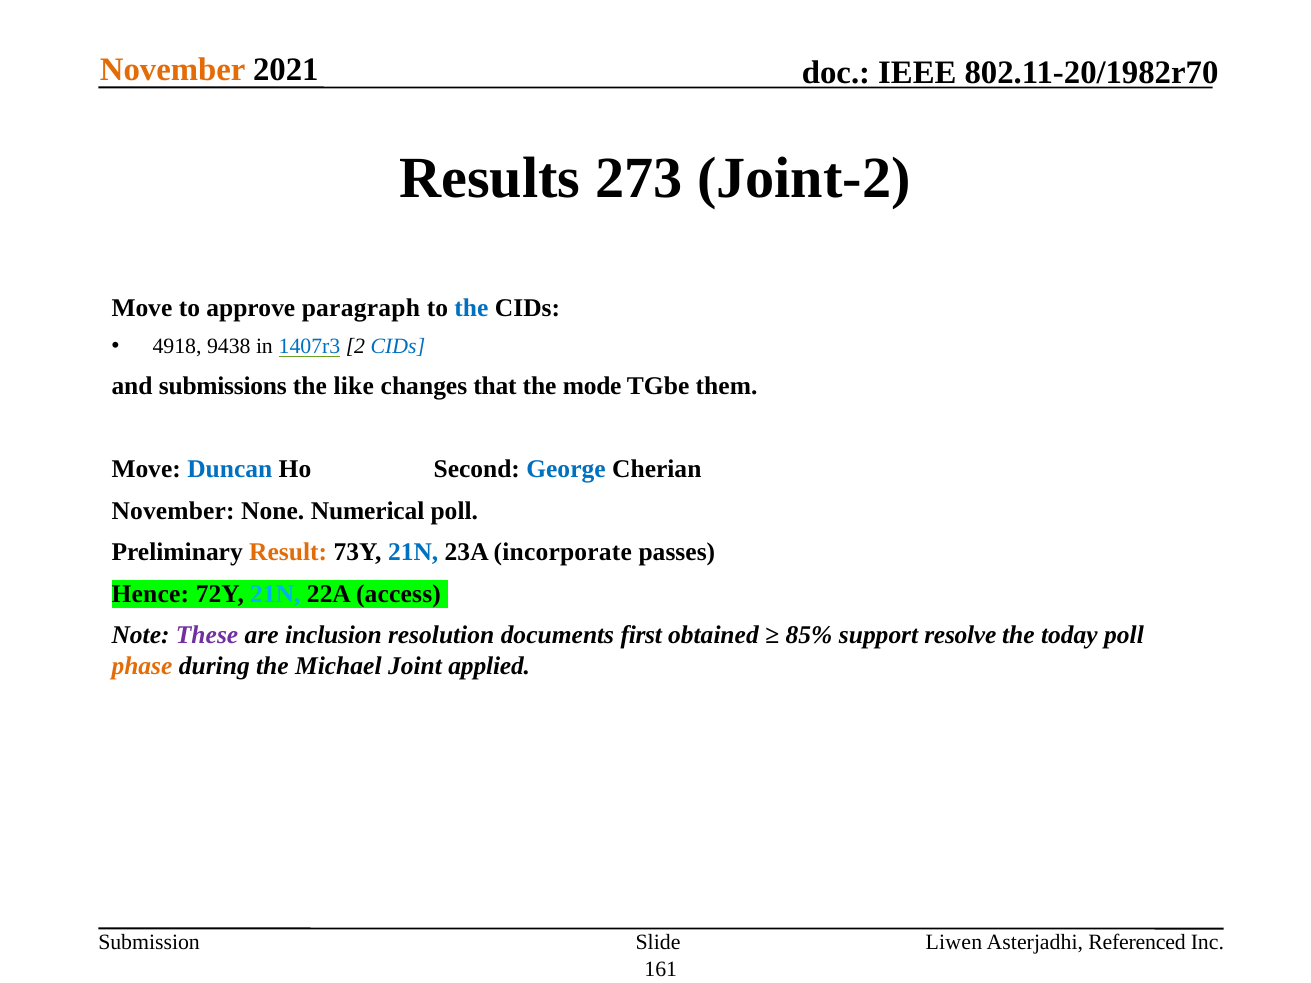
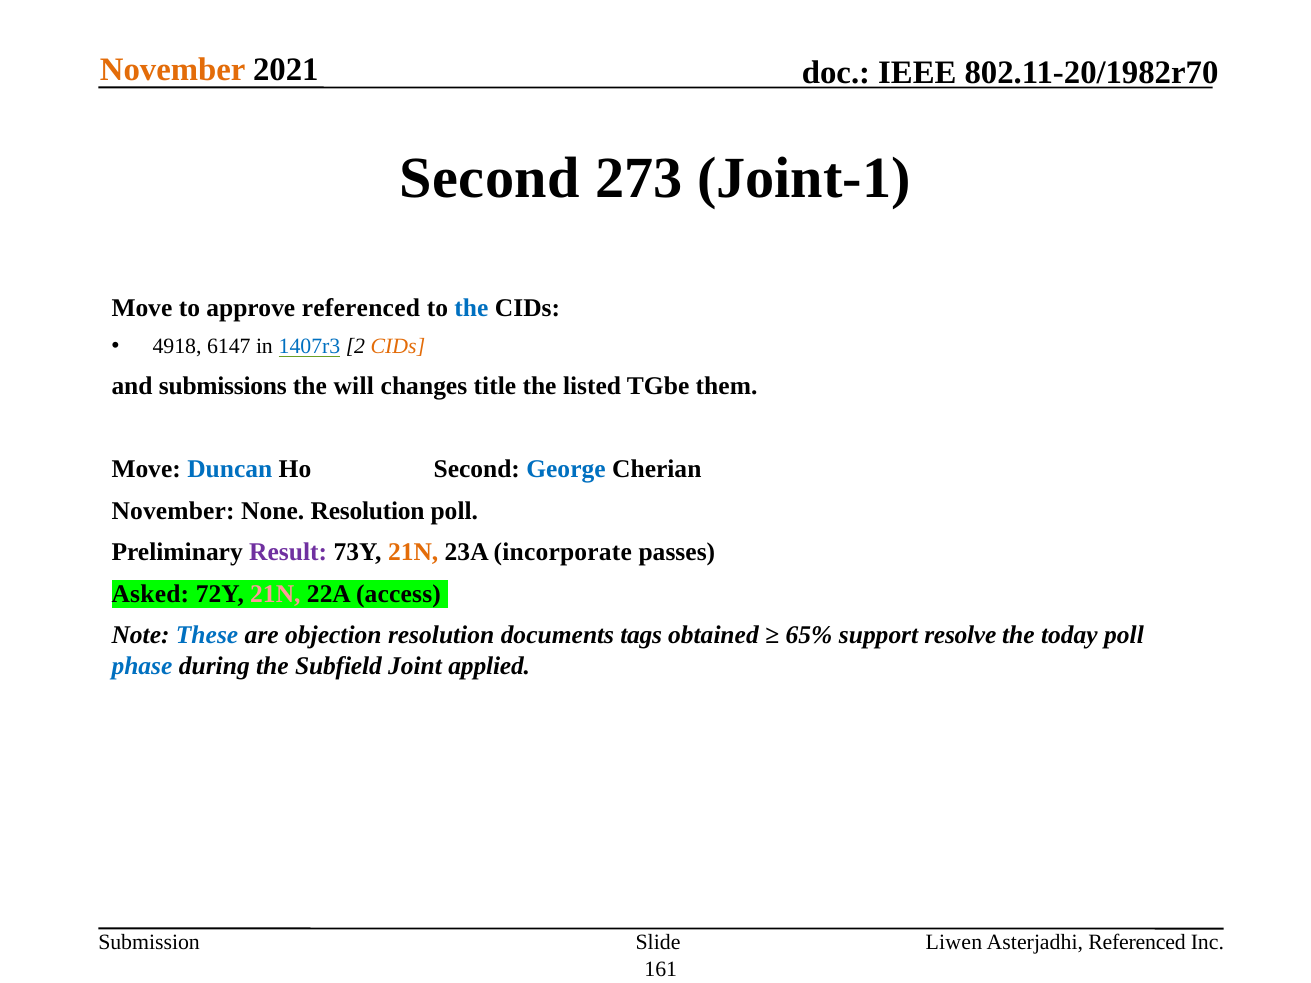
Results at (490, 179): Results -> Second
Joint-2: Joint-2 -> Joint-1
approve paragraph: paragraph -> referenced
9438: 9438 -> 6147
CIDs at (398, 347) colour: blue -> orange
like: like -> will
that: that -> title
mode: mode -> listed
None Numerical: Numerical -> Resolution
Result colour: orange -> purple
21N at (413, 553) colour: blue -> orange
Hence: Hence -> Asked
21N at (275, 594) colour: light blue -> pink
These colour: purple -> blue
inclusion: inclusion -> objection
first: first -> tags
85%: 85% -> 65%
phase colour: orange -> blue
Michael: Michael -> Subfield
